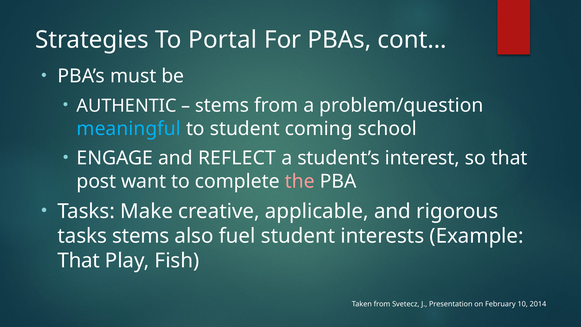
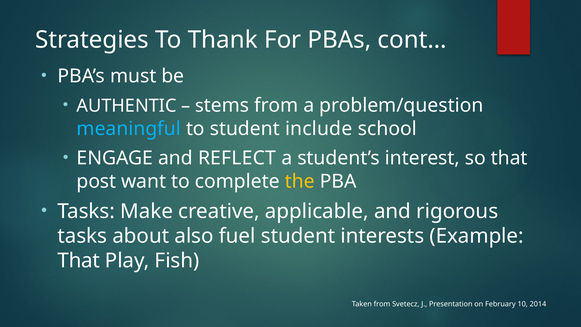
Portal: Portal -> Thank
coming: coming -> include
the colour: pink -> yellow
tasks stems: stems -> about
